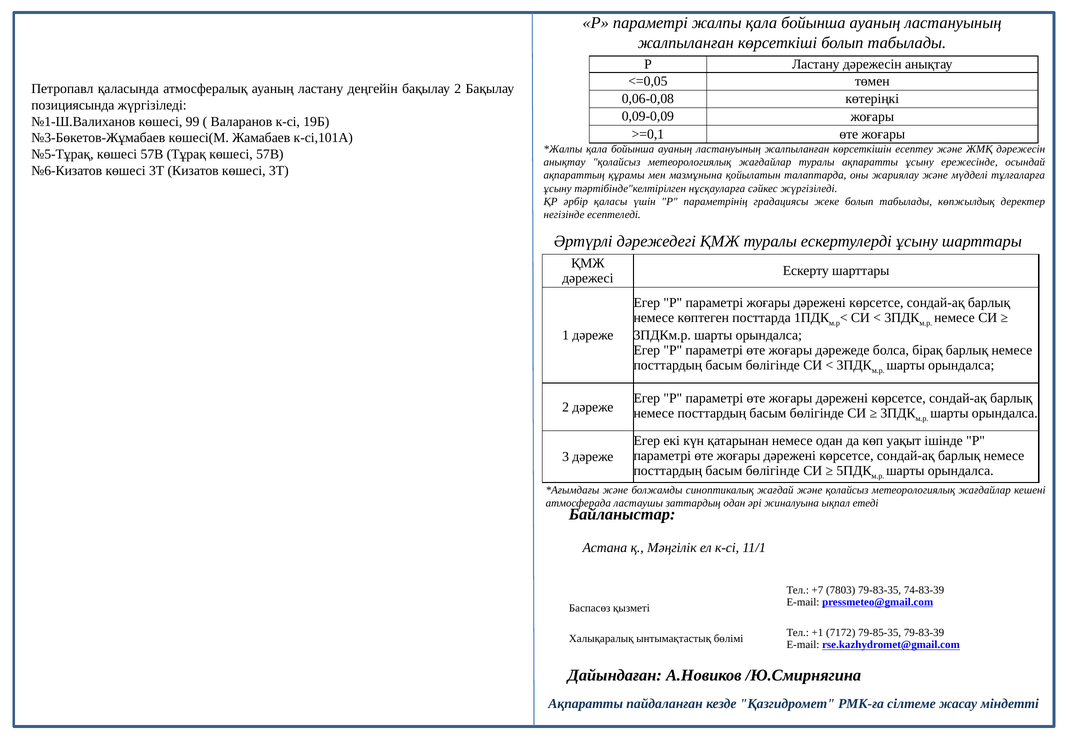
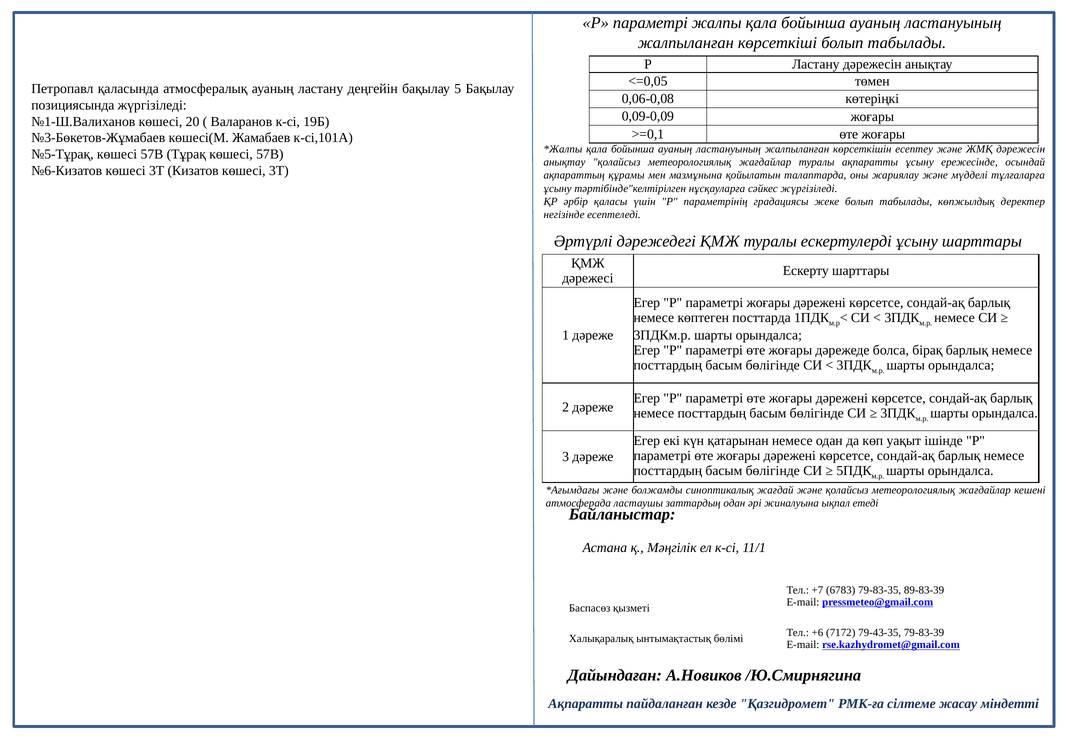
бақылау 2: 2 -> 5
99: 99 -> 20
7803: 7803 -> 6783
74-83-39: 74-83-39 -> 89-83-39
+1: +1 -> +6
79-85-35: 79-85-35 -> 79-43-35
